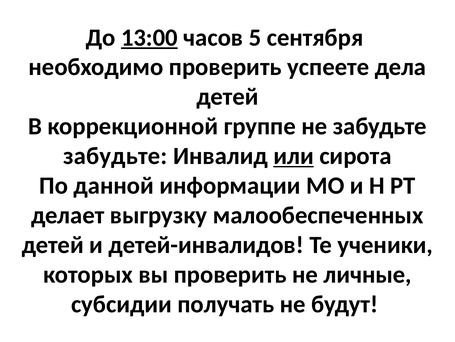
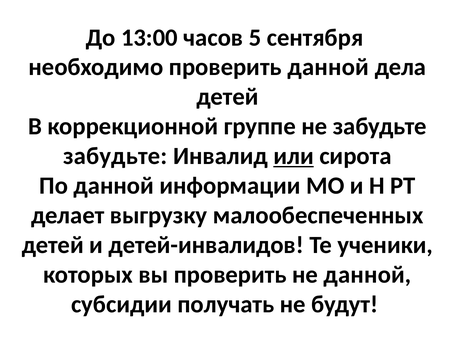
13:00 underline: present -> none
проверить успеете: успеете -> данной
не личные: личные -> данной
